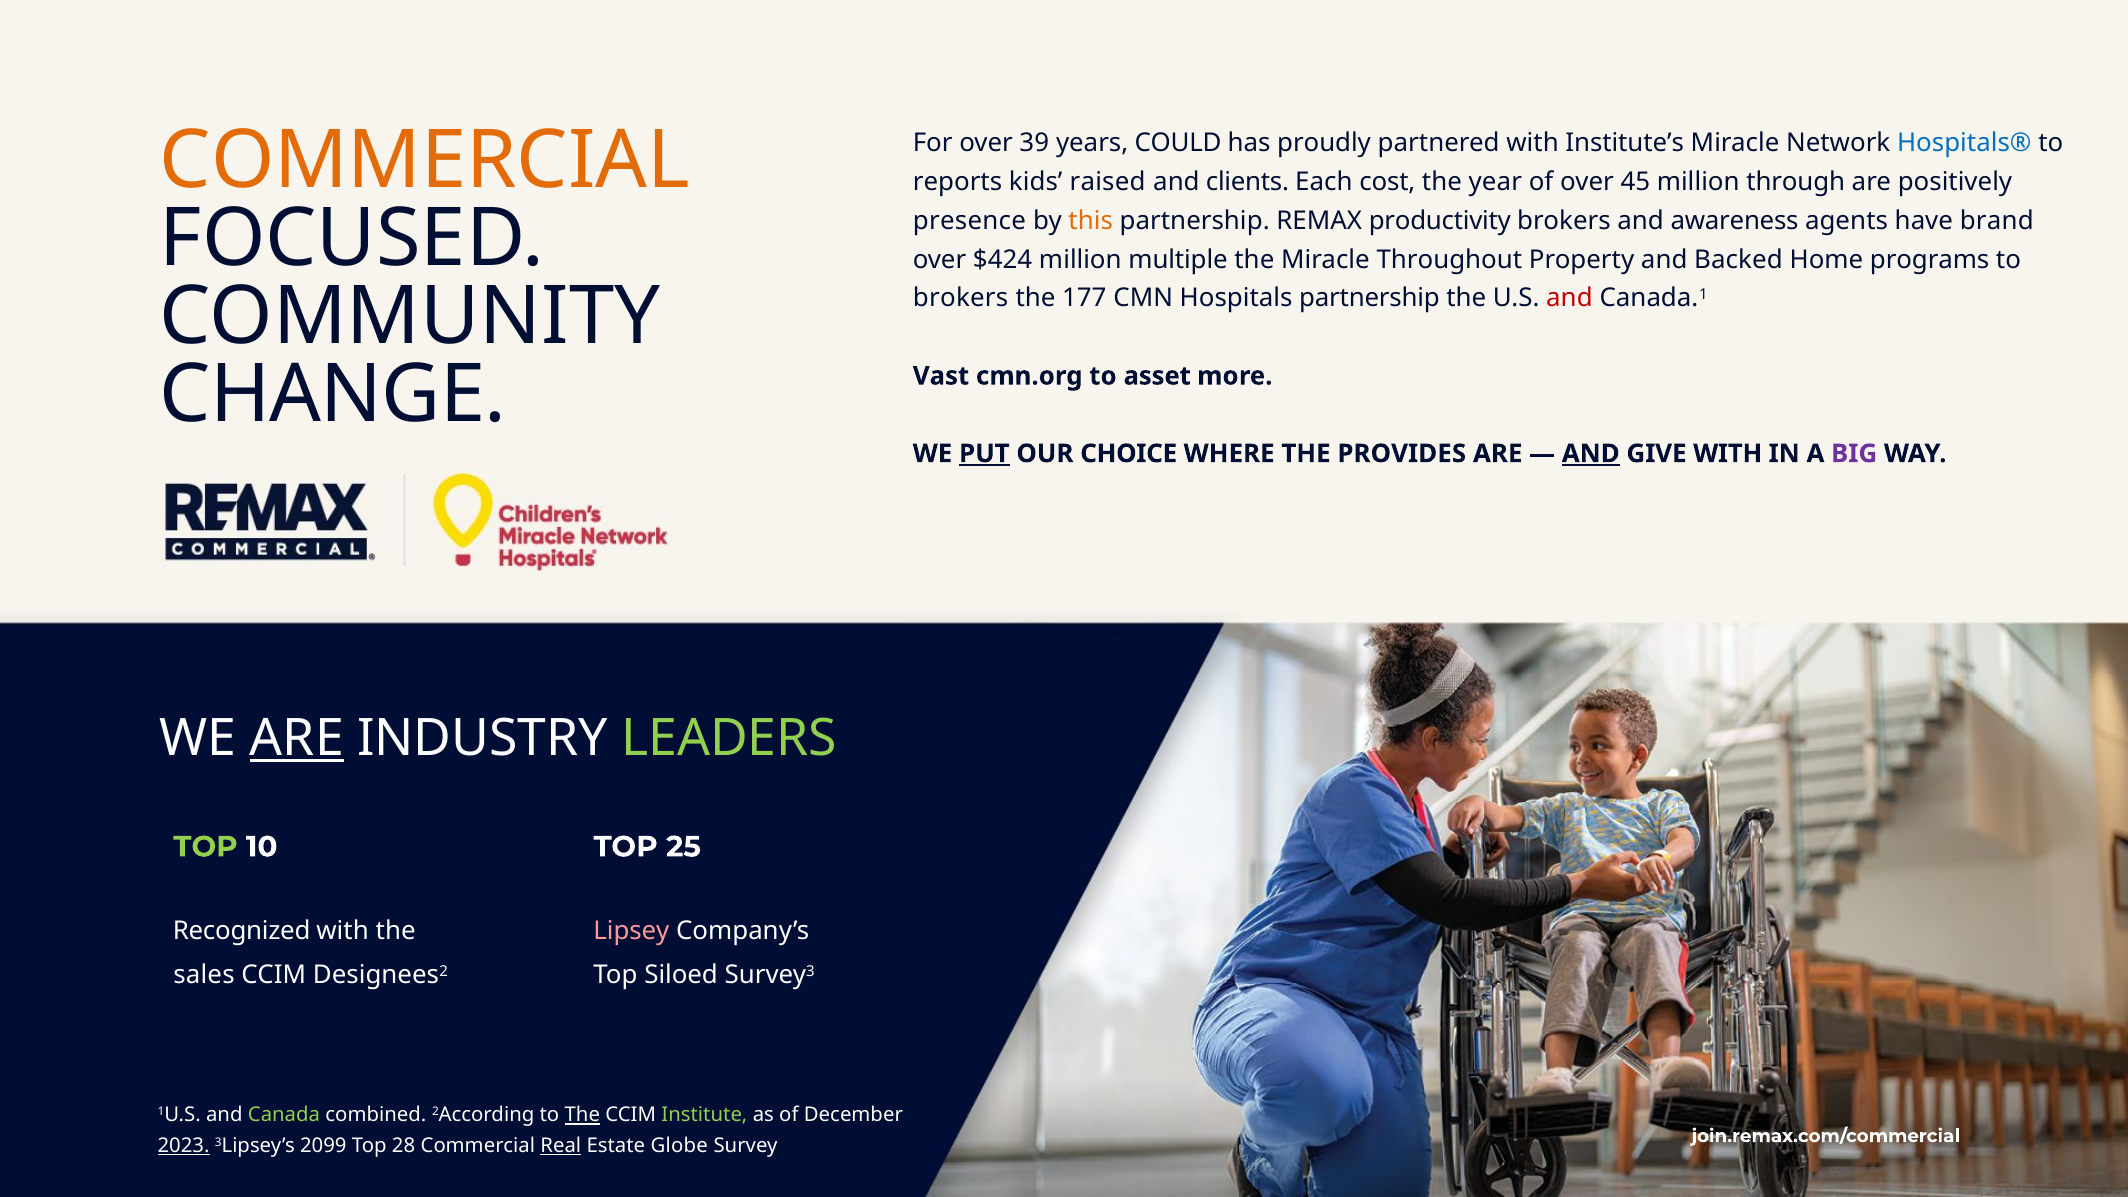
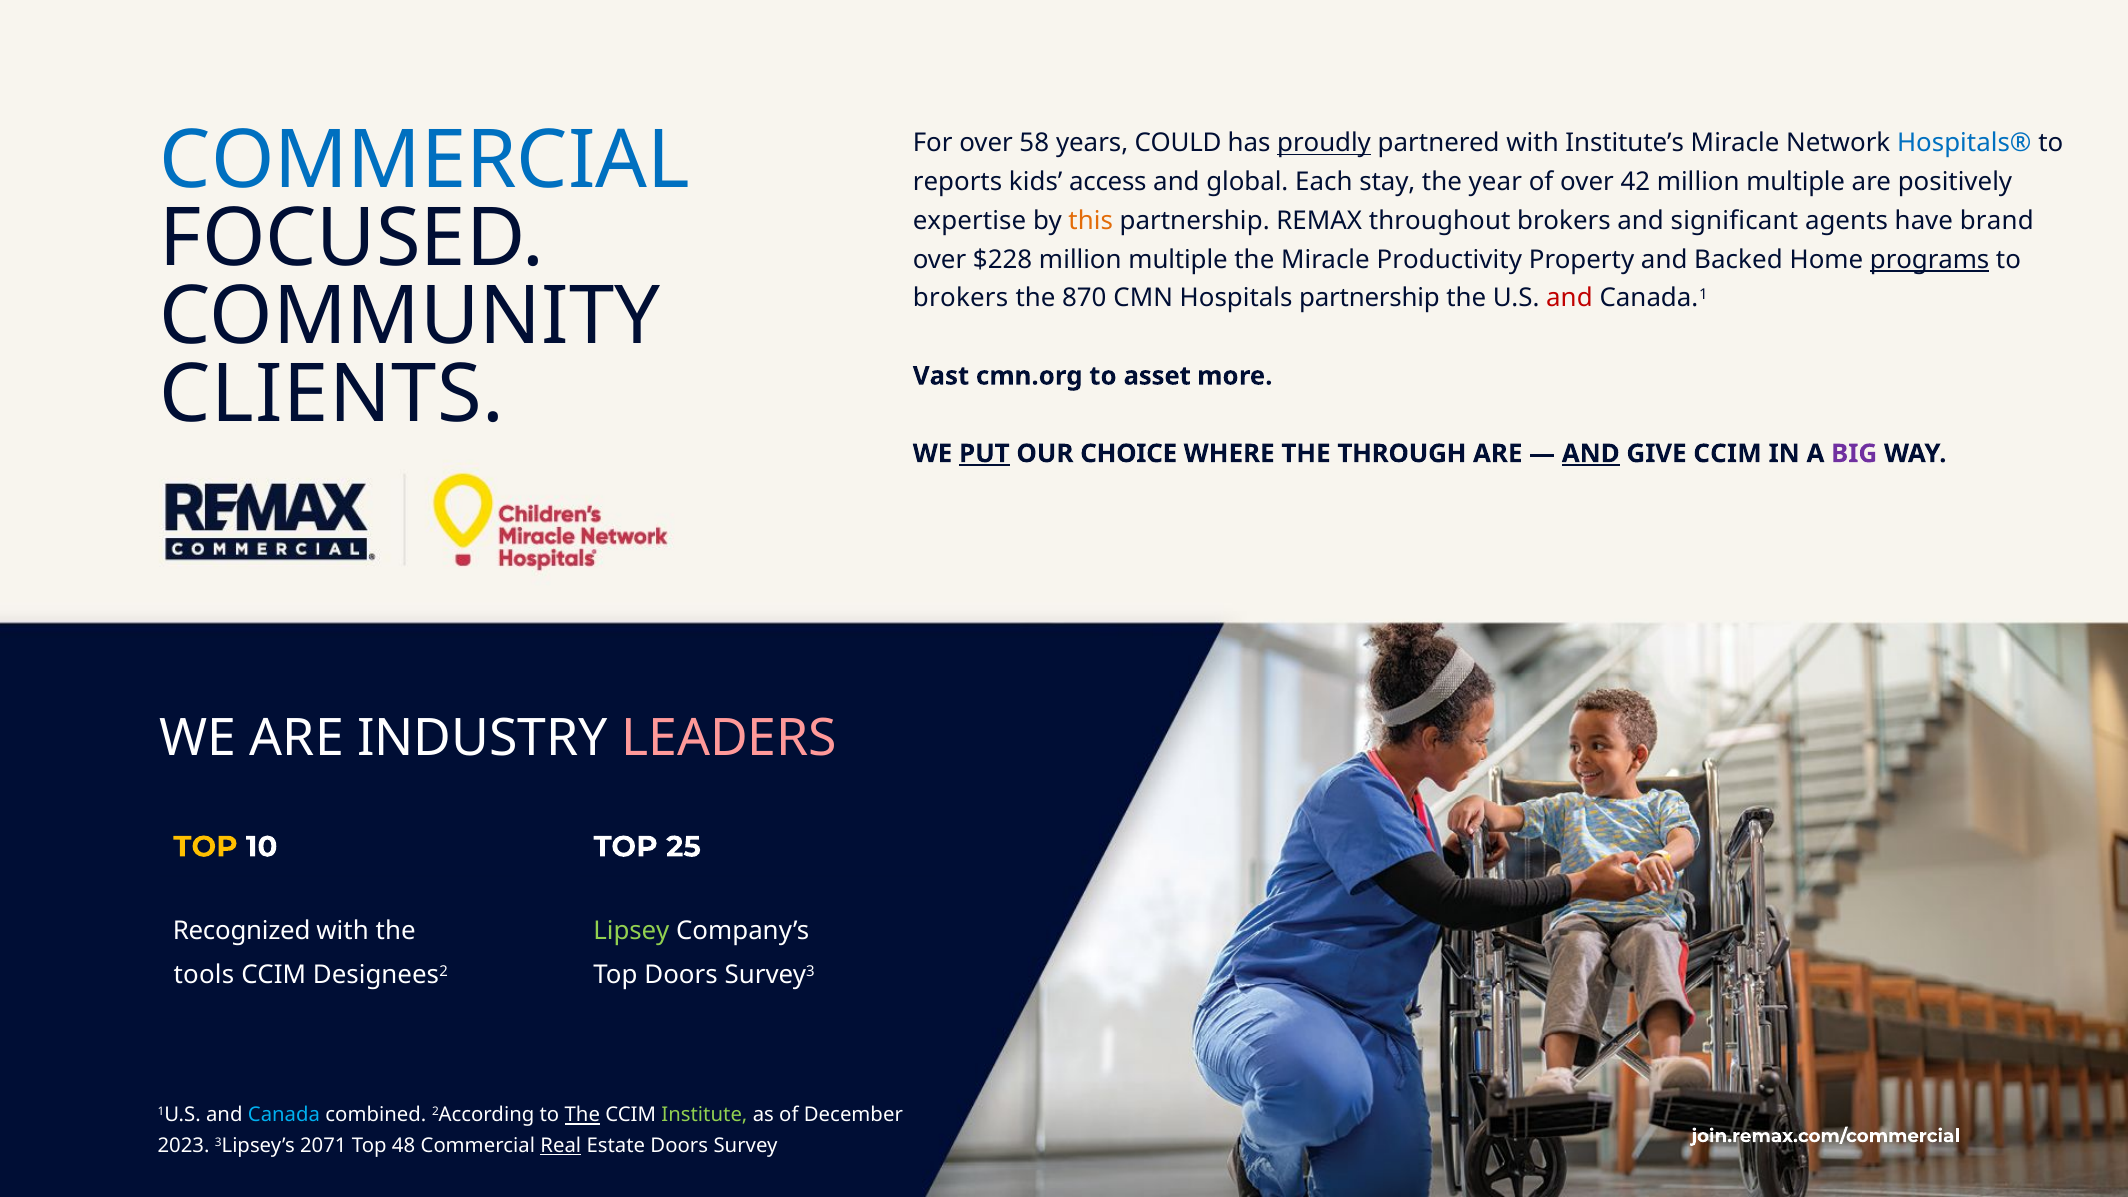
39: 39 -> 58
proudly underline: none -> present
COMMERCIAL at (425, 160) colour: orange -> blue
raised: raised -> access
clients: clients -> global
cost: cost -> stay
45: 45 -> 42
through at (1796, 182): through -> multiple
presence: presence -> expertise
productivity: productivity -> throughout
awareness: awareness -> significant
$424: $424 -> $228
Throughout: Throughout -> Productivity
programs underline: none -> present
177: 177 -> 870
CHANGE: CHANGE -> CLIENTS
PROVIDES: PROVIDES -> THROUGH
GIVE WITH: WITH -> CCIM
ARE at (297, 739) underline: present -> none
LEADERS colour: light green -> pink
TOP at (206, 847) colour: light green -> yellow
Lipsey colour: pink -> light green
sales: sales -> tools
Top Siloed: Siloed -> Doors
Canada colour: light green -> light blue
2023 underline: present -> none
2099: 2099 -> 2071
28: 28 -> 48
Estate Globe: Globe -> Doors
